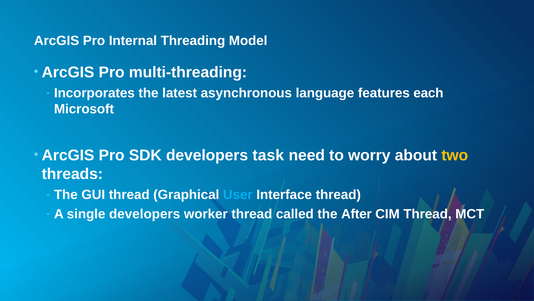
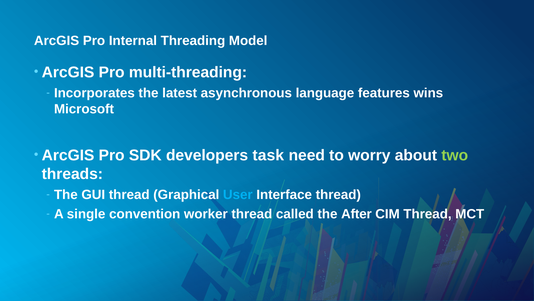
each: each -> wins
two colour: yellow -> light green
single developers: developers -> convention
